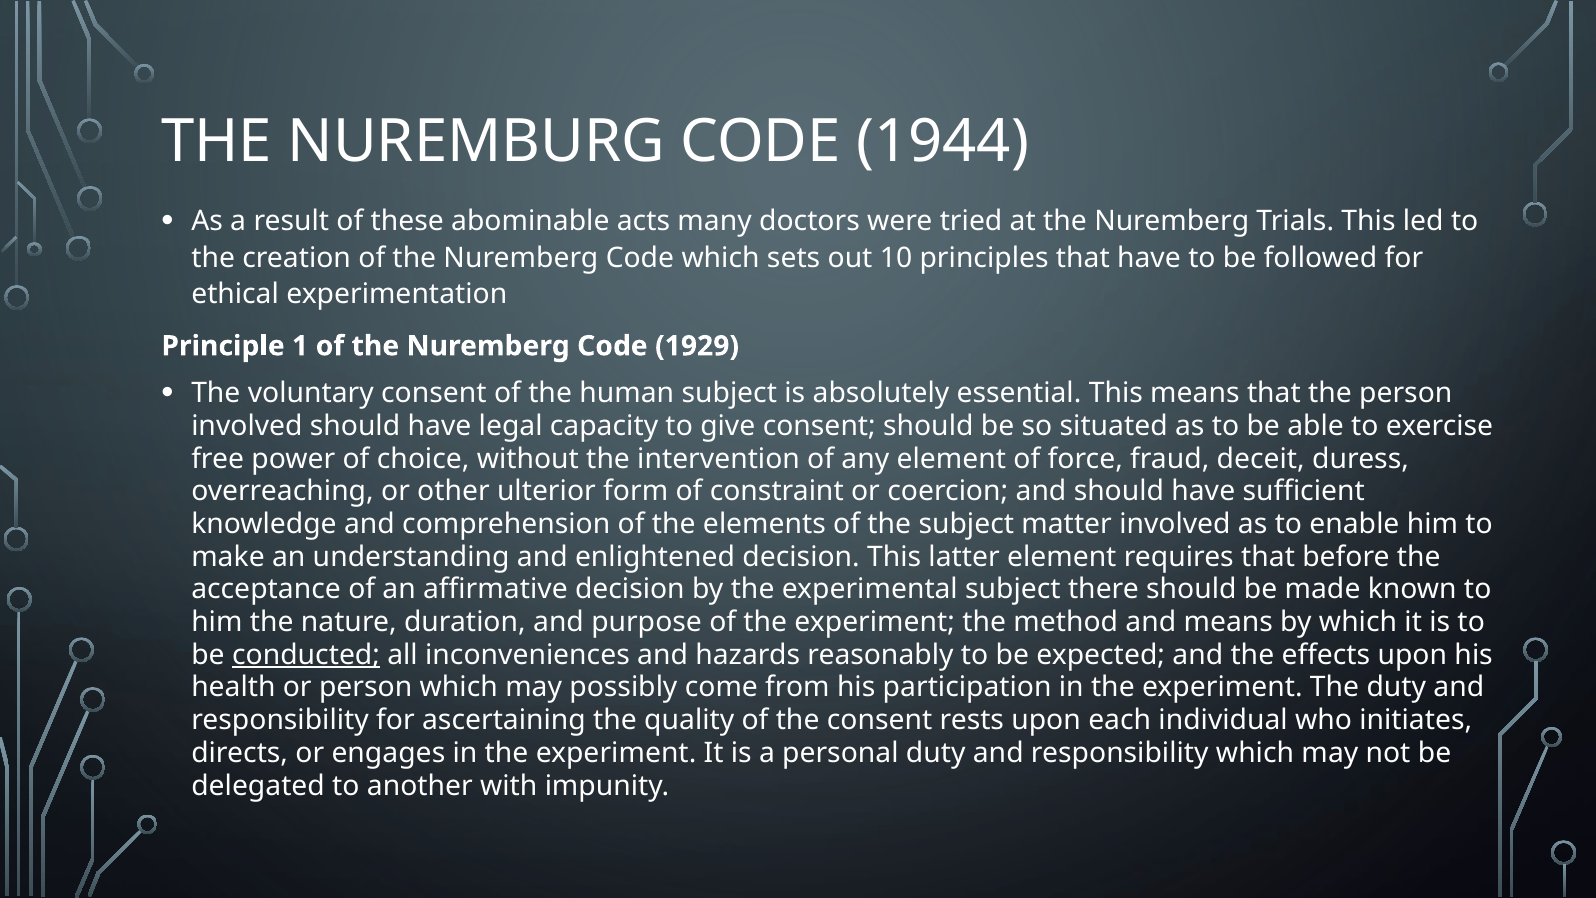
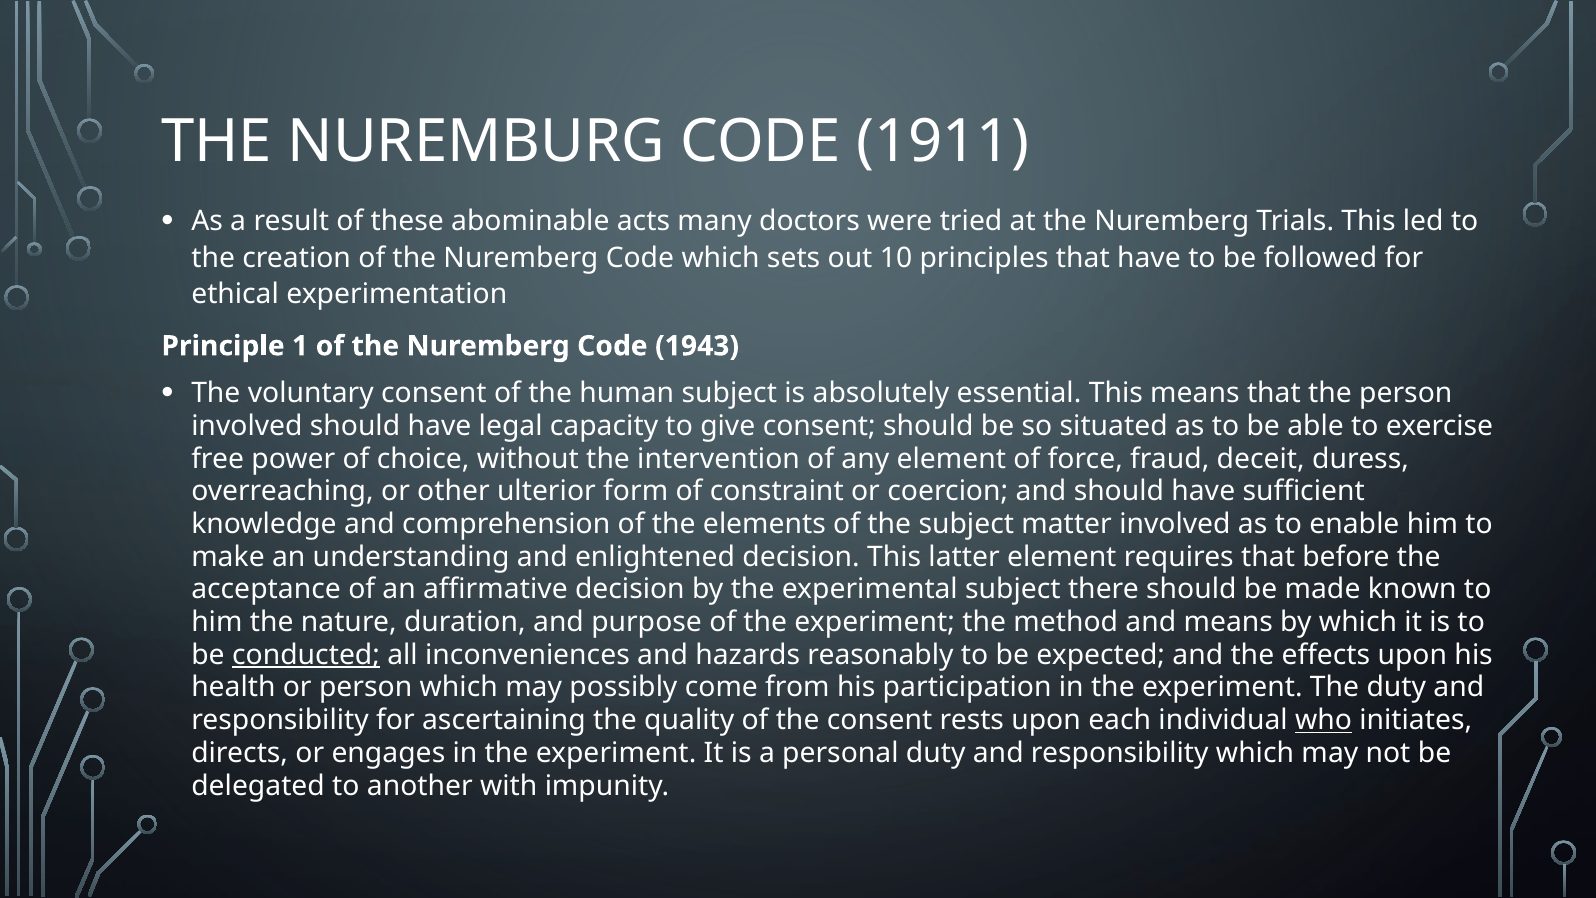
1944: 1944 -> 1911
1929: 1929 -> 1943
who underline: none -> present
